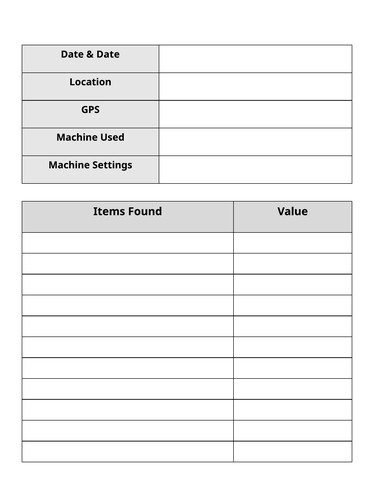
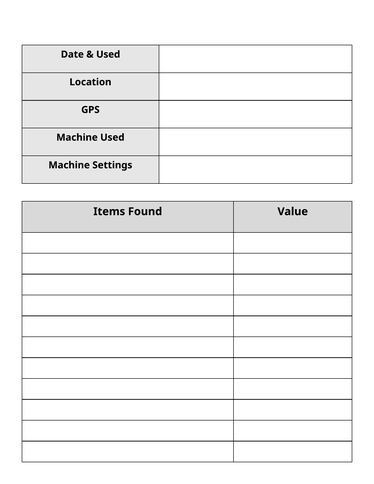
Date at (108, 54): Date -> Used
